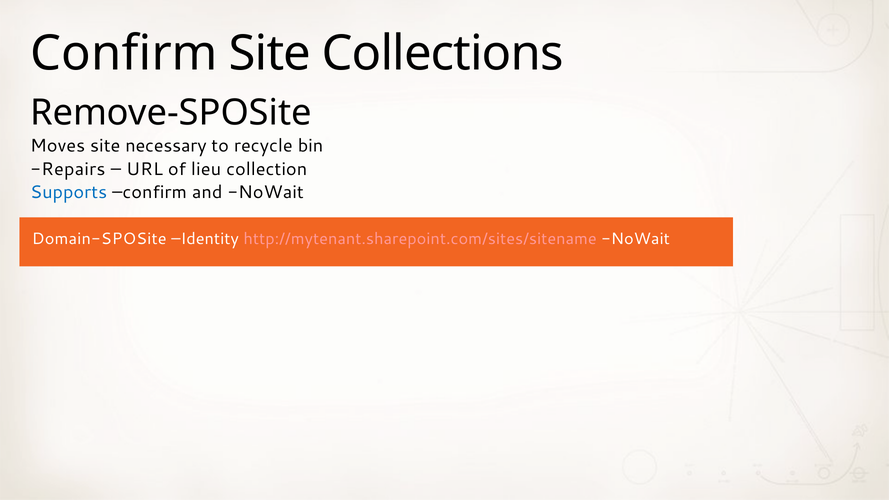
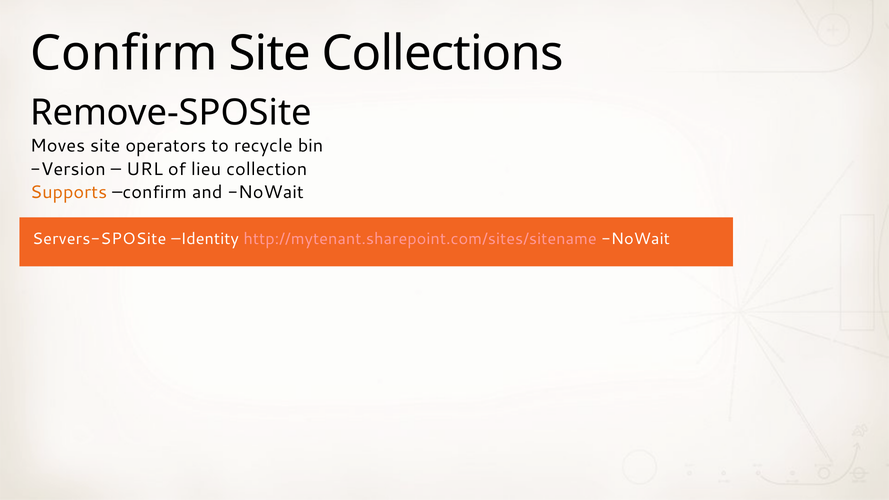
necessary: necessary -> operators
Repairs: Repairs -> Version
Supports colour: blue -> orange
Domain-SPOSite: Domain-SPOSite -> Servers-SPOSite
